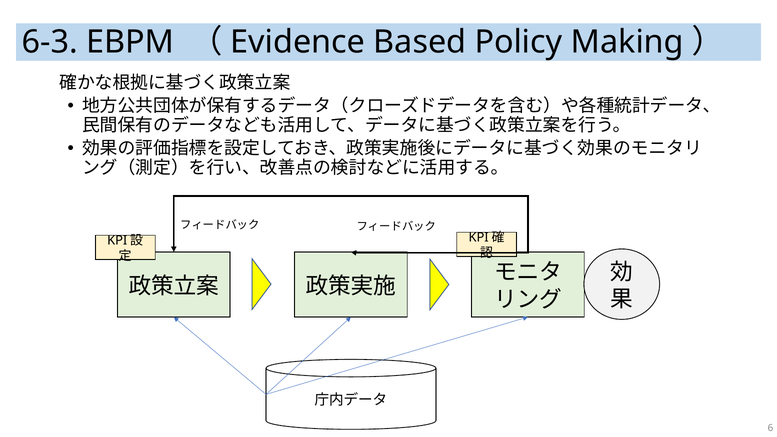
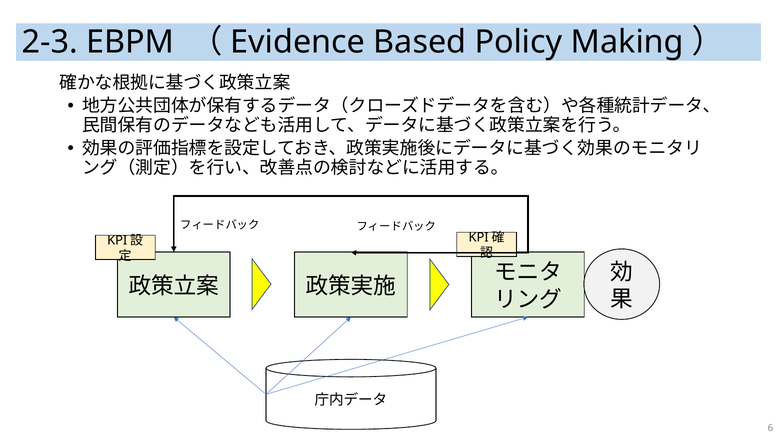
6-3: 6-3 -> 2-3
